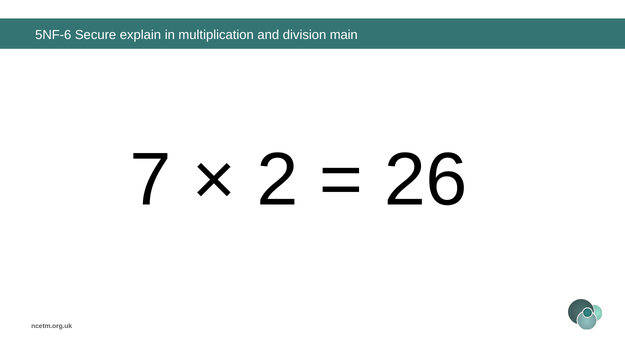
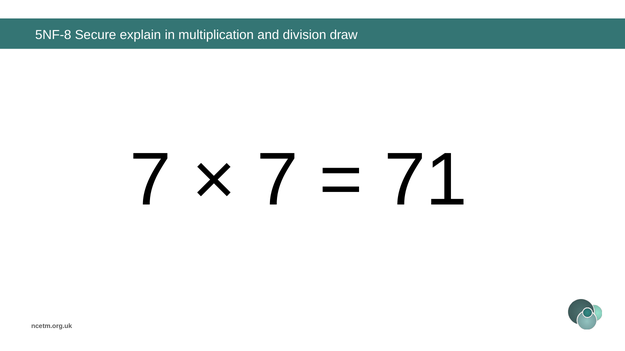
5NF-6: 5NF-6 -> 5NF-8
main: main -> draw
2 at (277, 180): 2 -> 7
26: 26 -> 71
